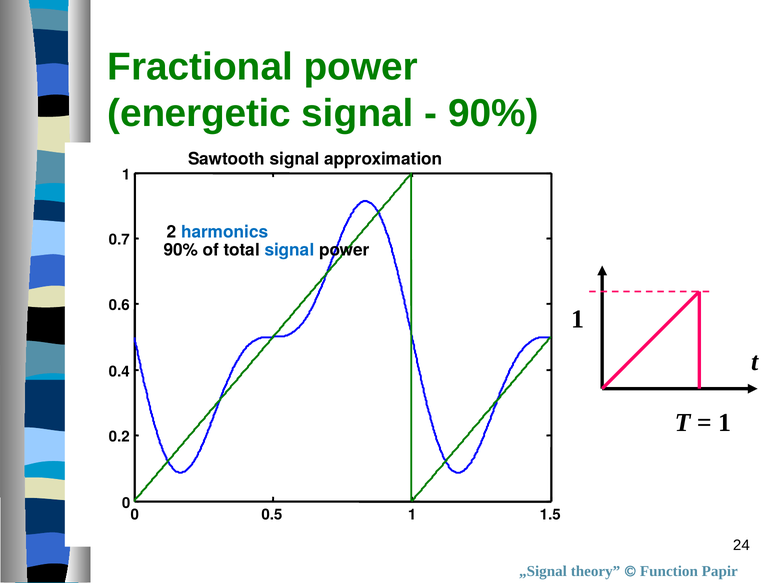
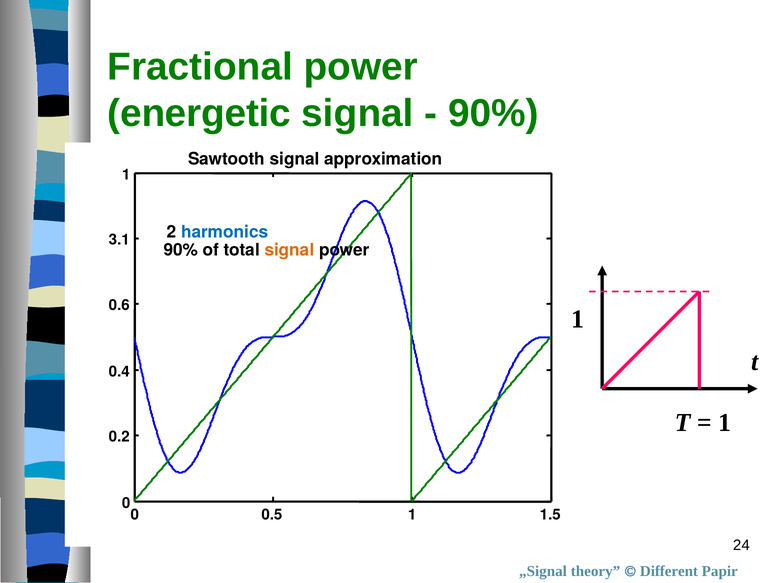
0.7: 0.7 -> 3.1
signal at (289, 250) colour: blue -> orange
Function: Function -> Different
